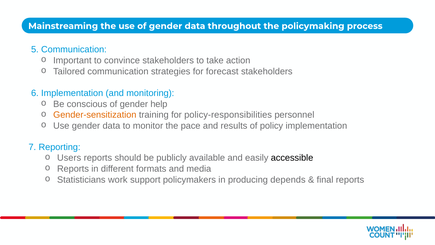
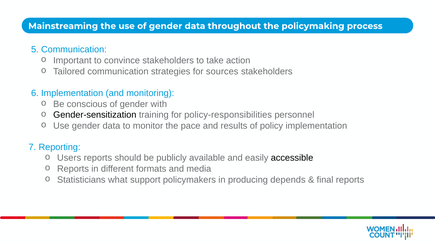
forecast: forecast -> sources
help: help -> with
Gender-sensitization colour: orange -> black
work: work -> what
